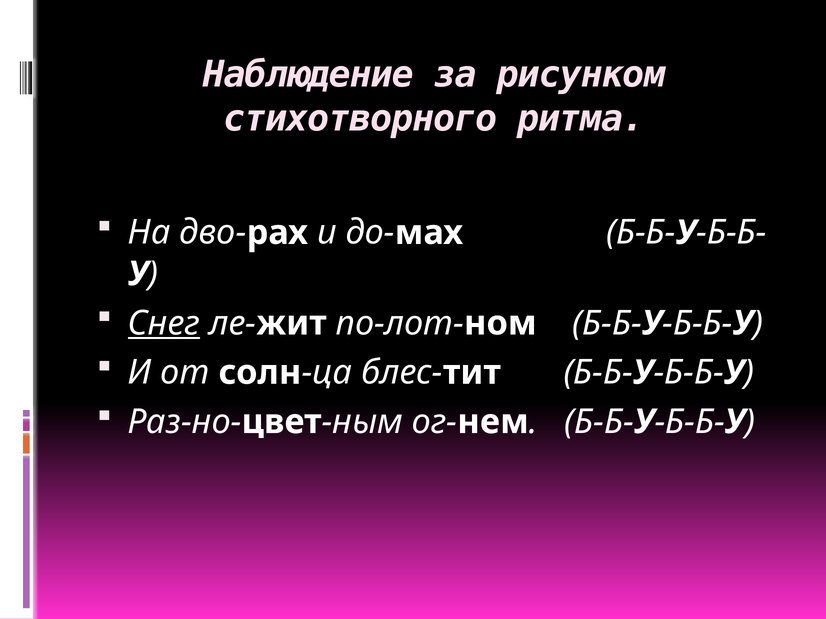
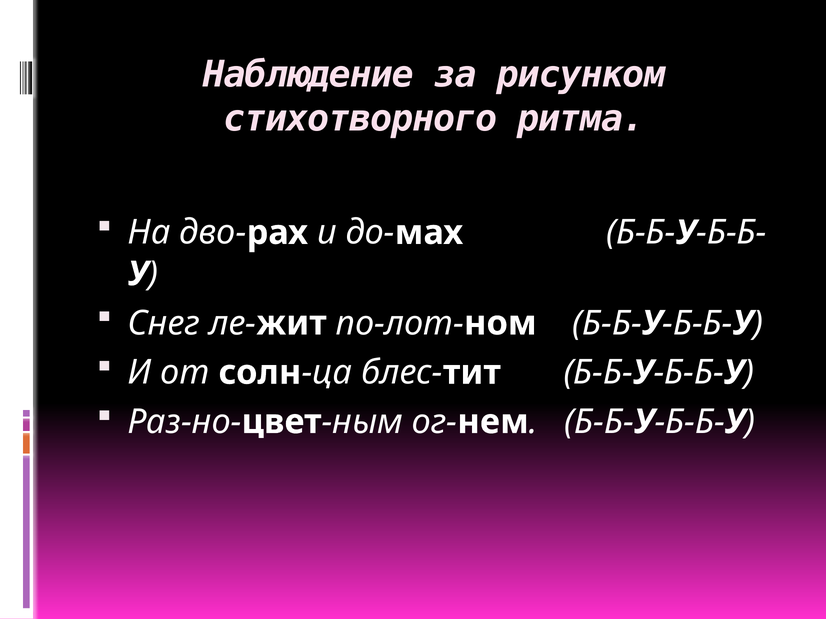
Снег underline: present -> none
